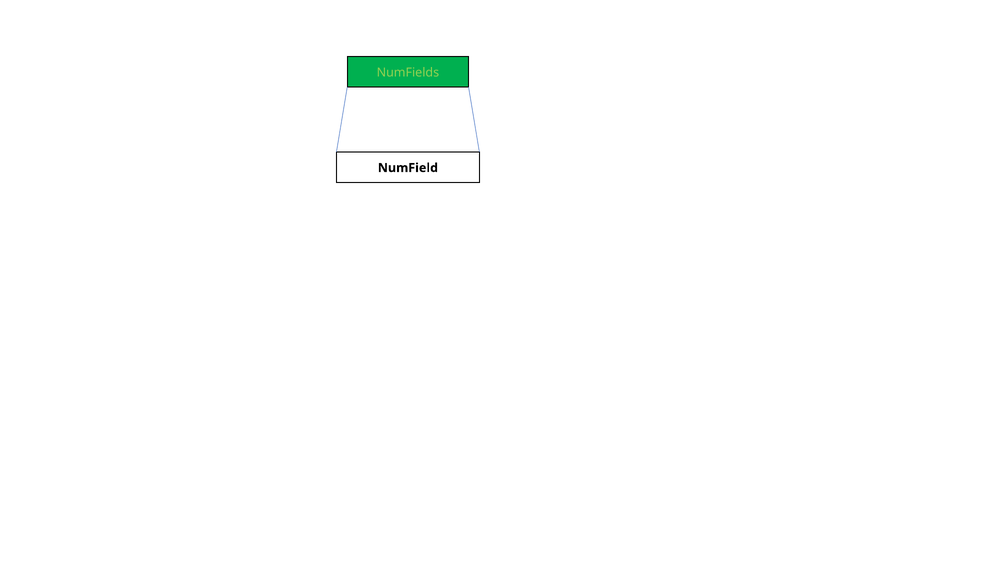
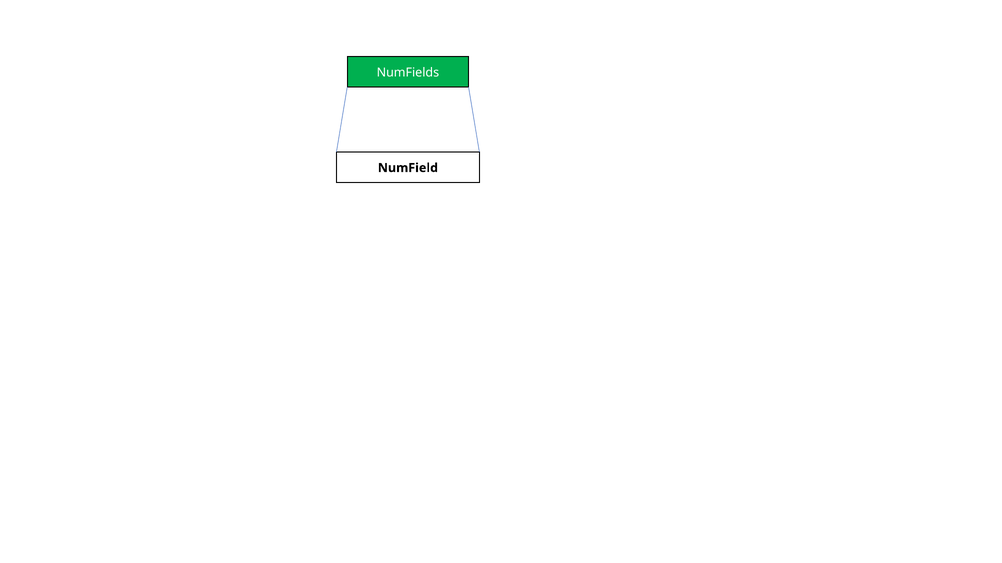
NumFields colour: light green -> white
